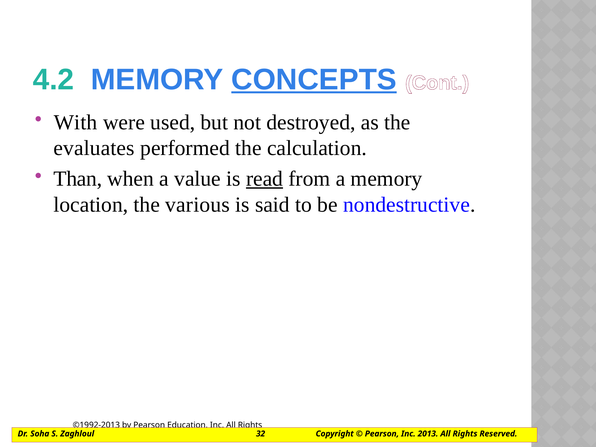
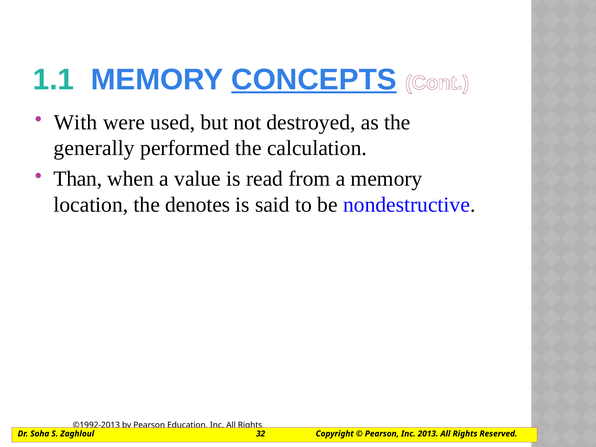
4.2: 4.2 -> 1.1
evaluates: evaluates -> generally
read underline: present -> none
various: various -> denotes
